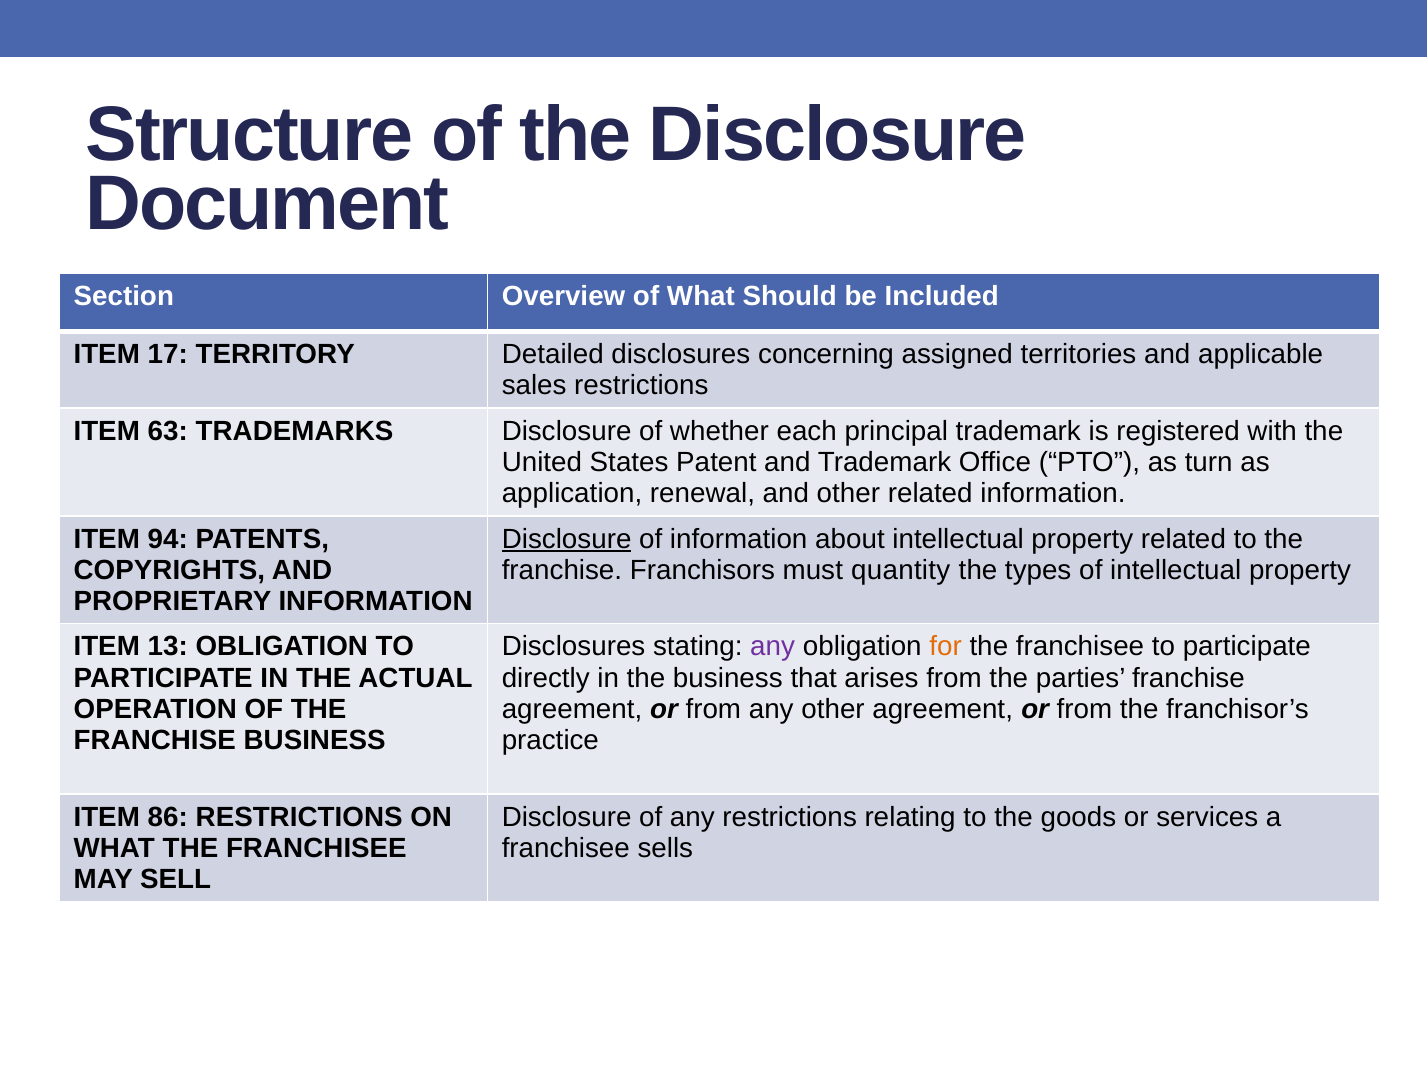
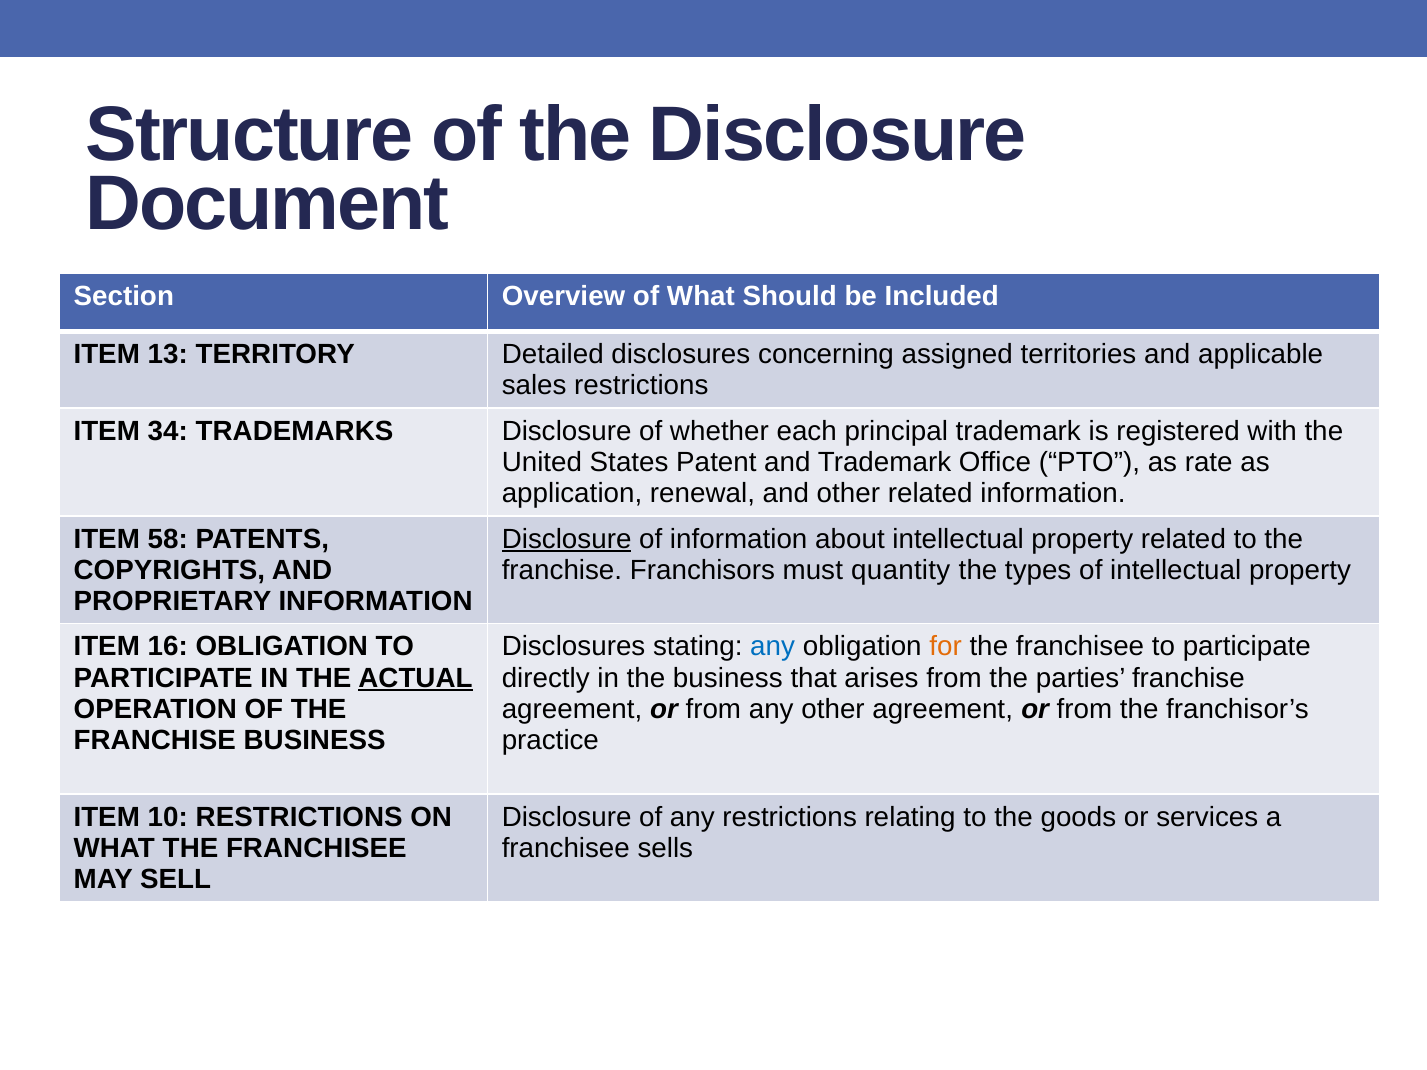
17: 17 -> 13
63: 63 -> 34
turn: turn -> rate
94: 94 -> 58
13: 13 -> 16
any at (773, 647) colour: purple -> blue
ACTUAL underline: none -> present
86: 86 -> 10
